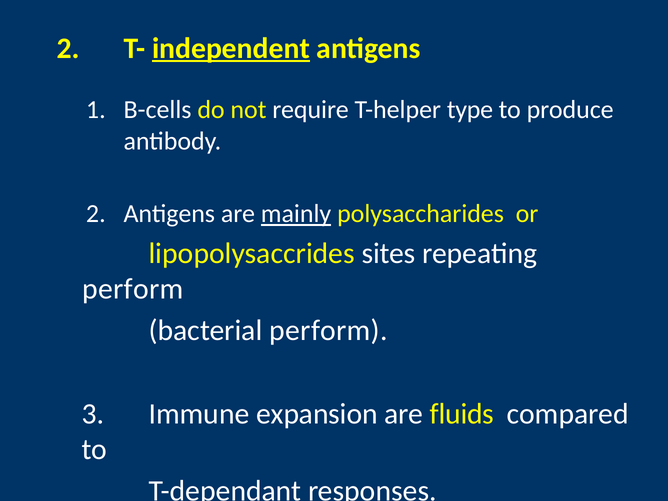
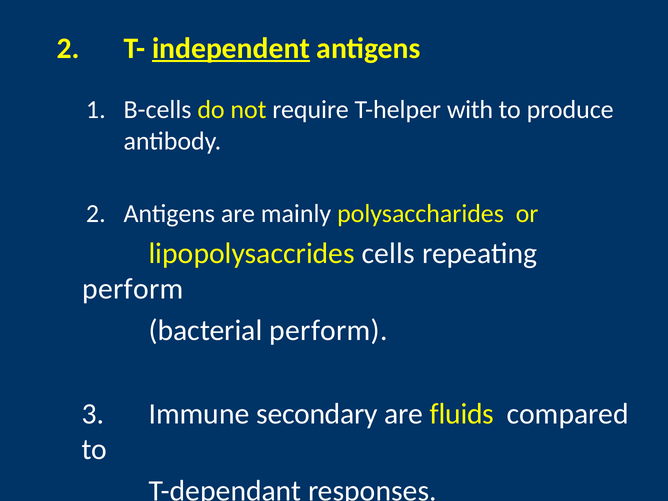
type: type -> with
mainly underline: present -> none
sites: sites -> cells
expansion: expansion -> secondary
